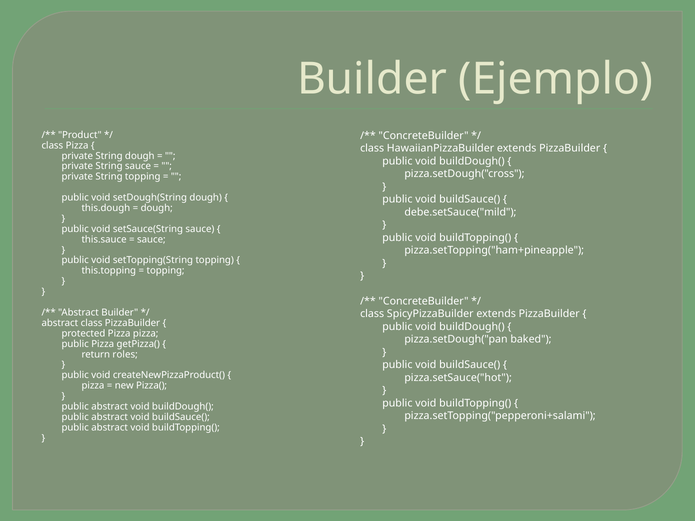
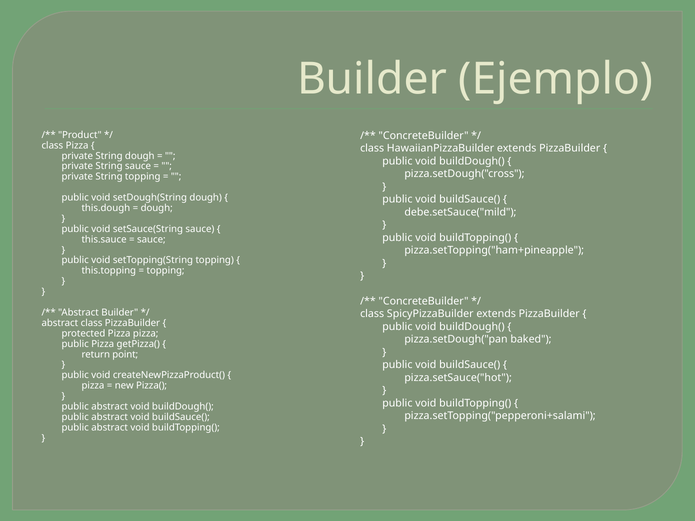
roles: roles -> point
